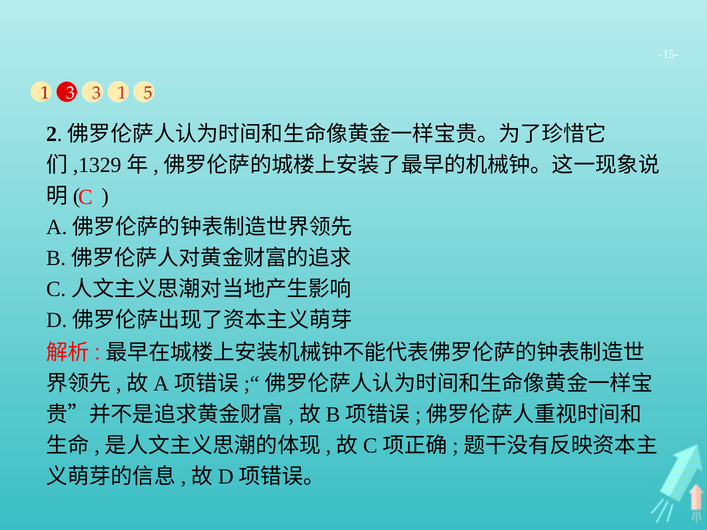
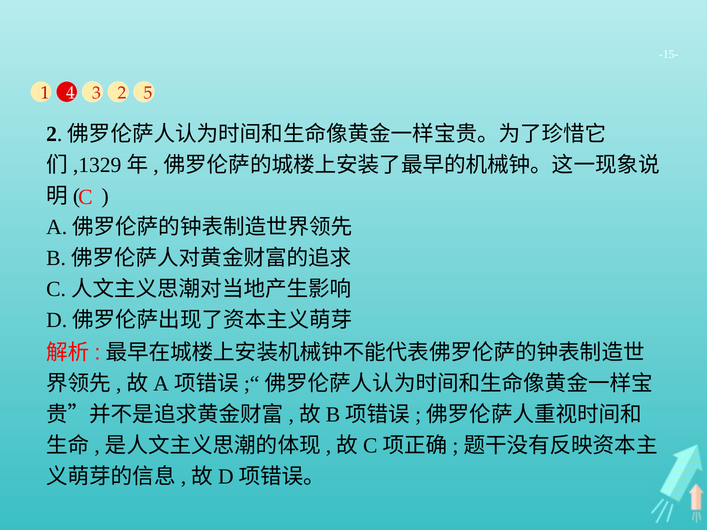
1 3: 3 -> 4
3 1: 1 -> 2
